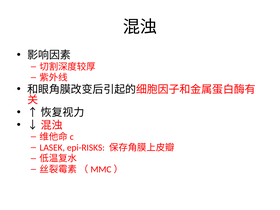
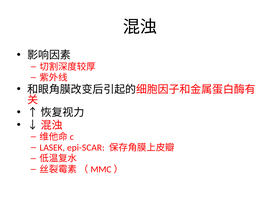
epi-RISKS: epi-RISKS -> epi-SCAR
